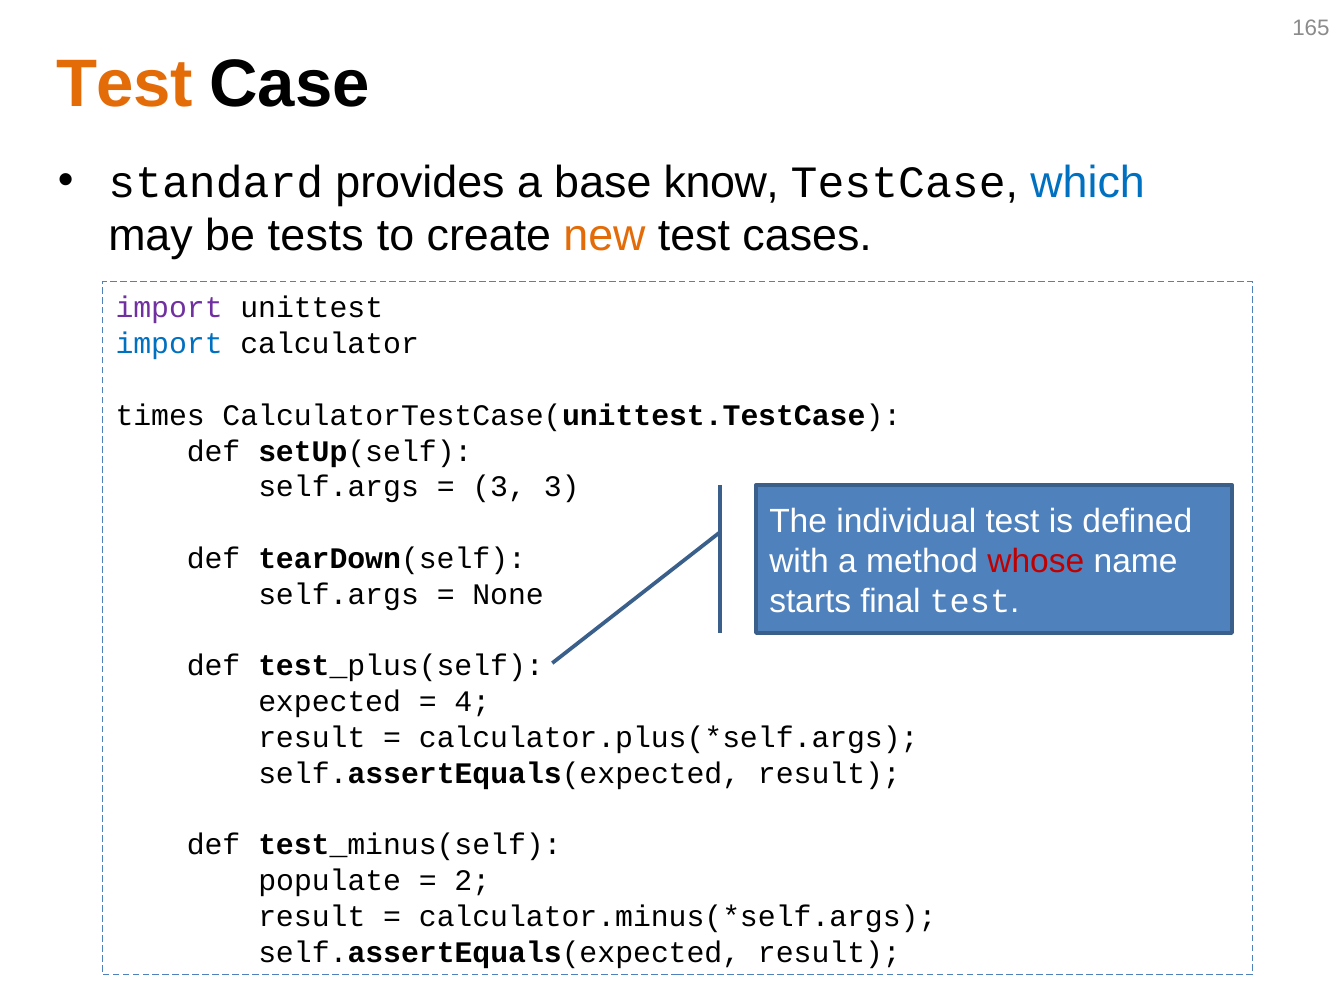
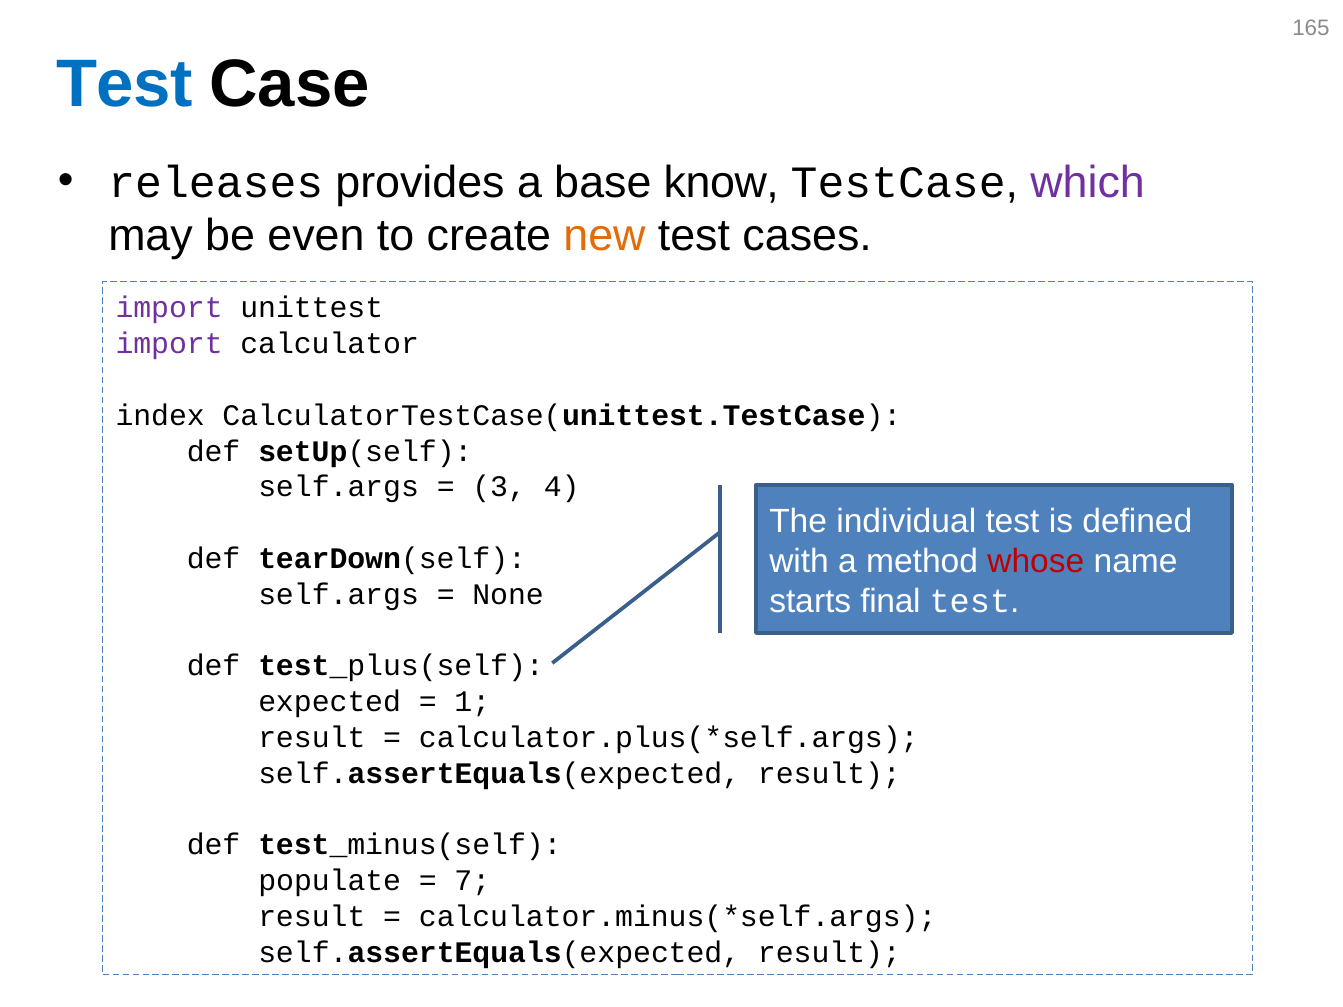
Test at (125, 85) colour: orange -> blue
standard: standard -> releases
which colour: blue -> purple
tests: tests -> even
import at (169, 344) colour: blue -> purple
times: times -> index
3 3: 3 -> 4
4: 4 -> 1
2: 2 -> 7
